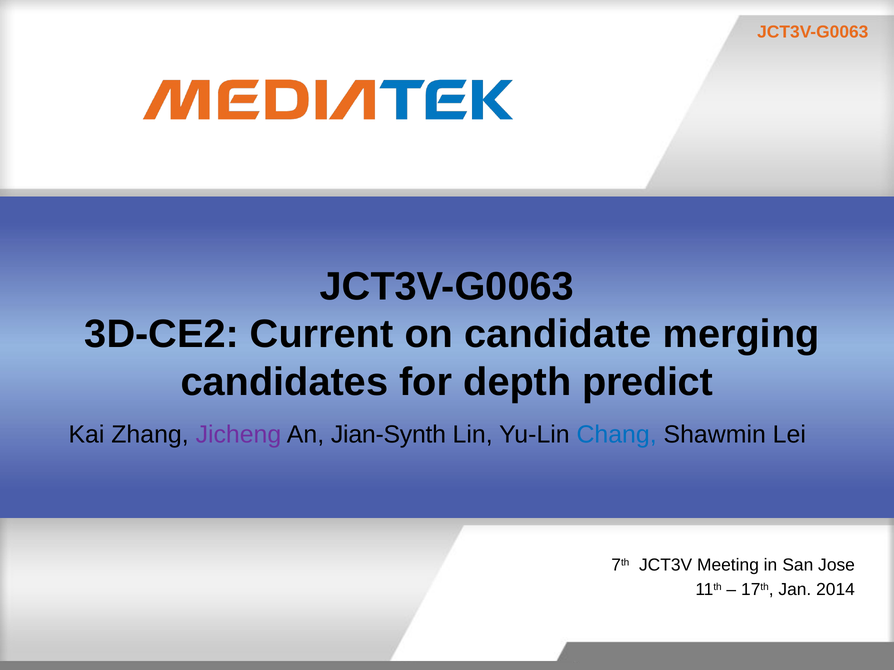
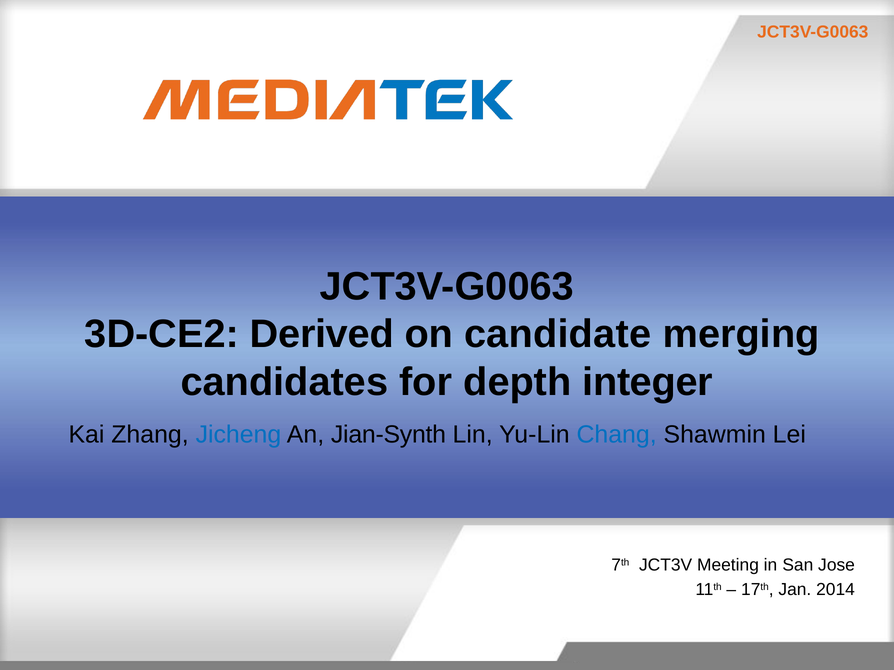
Current: Current -> Derived
predict: predict -> integer
Jicheng colour: purple -> blue
